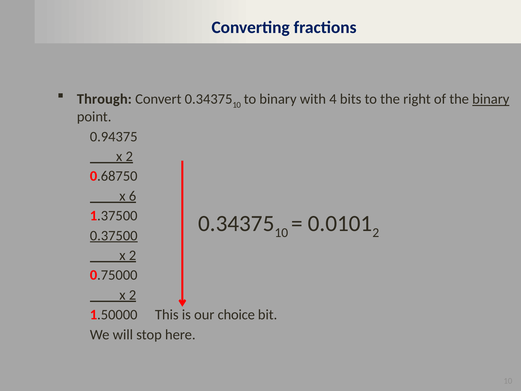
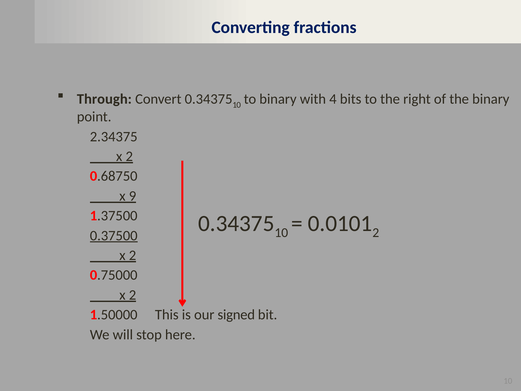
binary at (491, 99) underline: present -> none
0.94375: 0.94375 -> 2.34375
6: 6 -> 9
choice: choice -> signed
